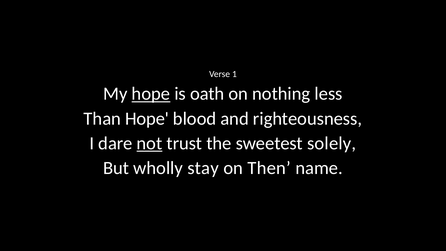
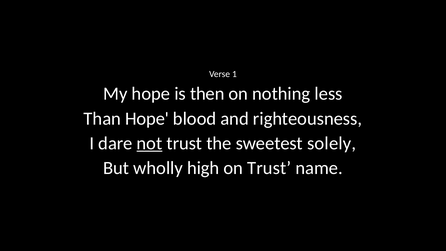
hope at (151, 94) underline: present -> none
oath: oath -> then
stay: stay -> high
on Then: Then -> Trust
